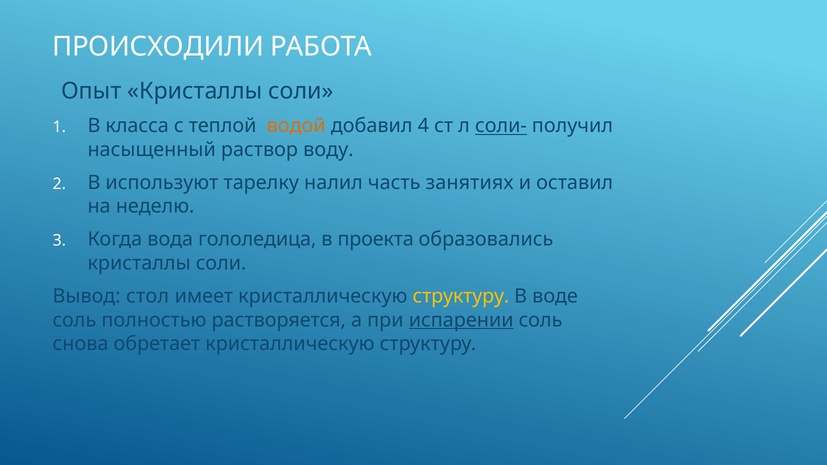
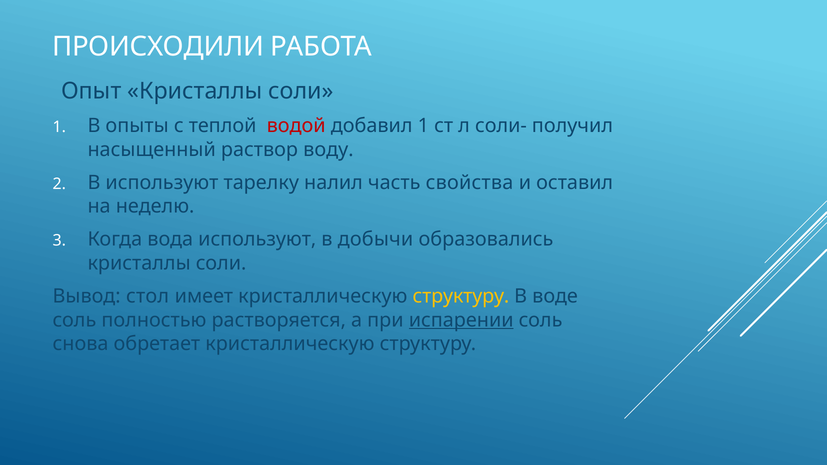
класса: класса -> опыты
водой colour: orange -> red
добавил 4: 4 -> 1
соли- underline: present -> none
занятиях: занятиях -> свойства
вода гололедица: гололедица -> используют
проекта: проекта -> добычи
